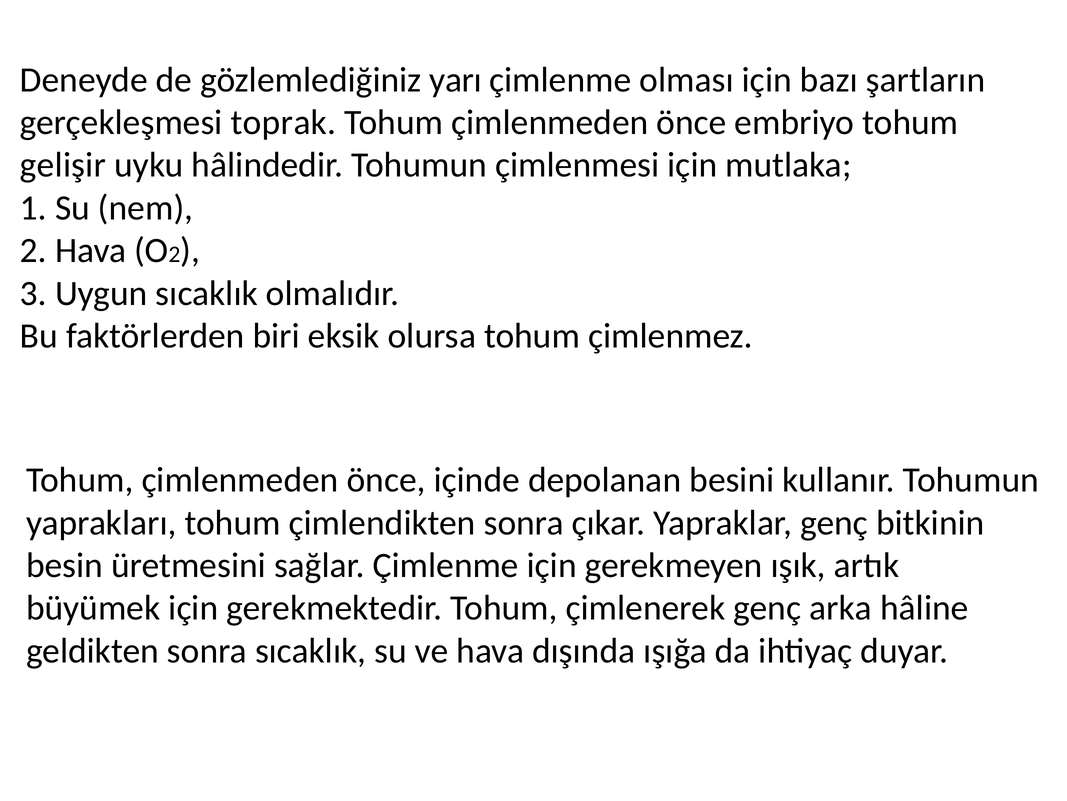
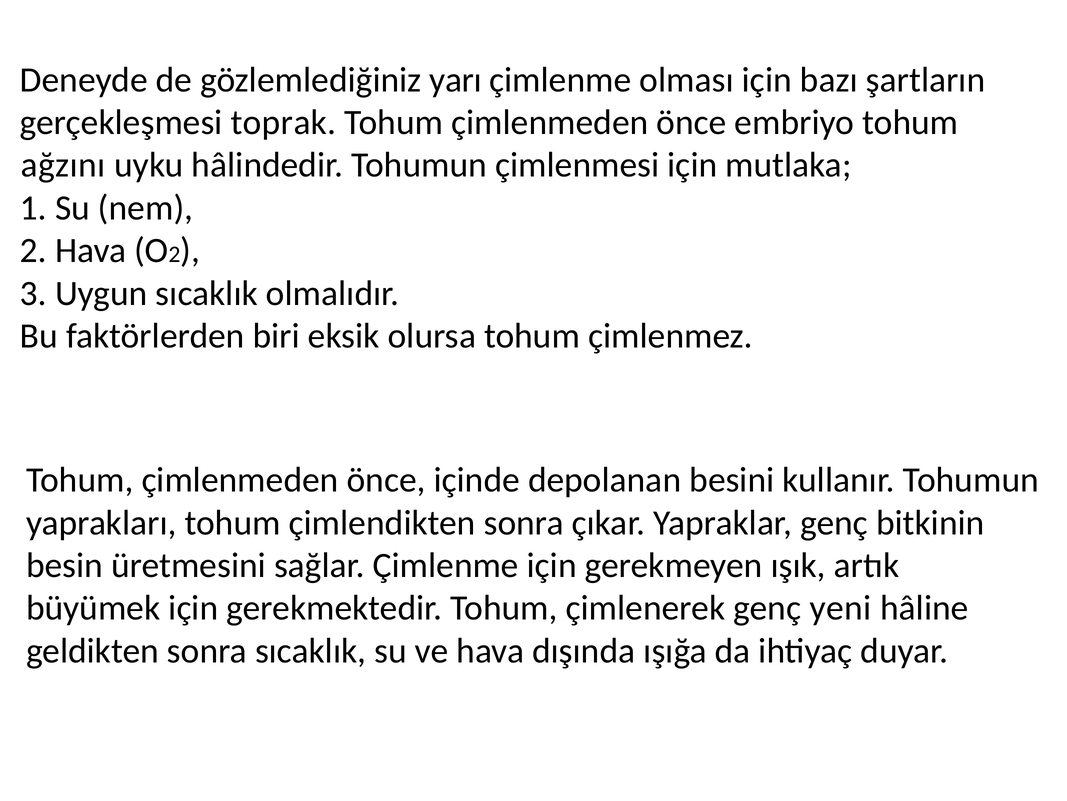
gelişir: gelişir -> ağzını
arka: arka -> yeni
